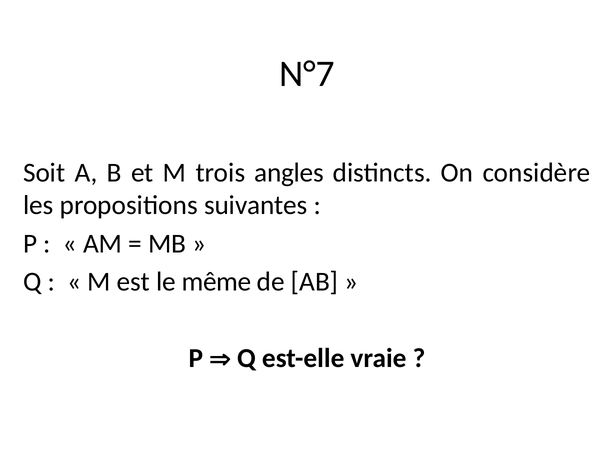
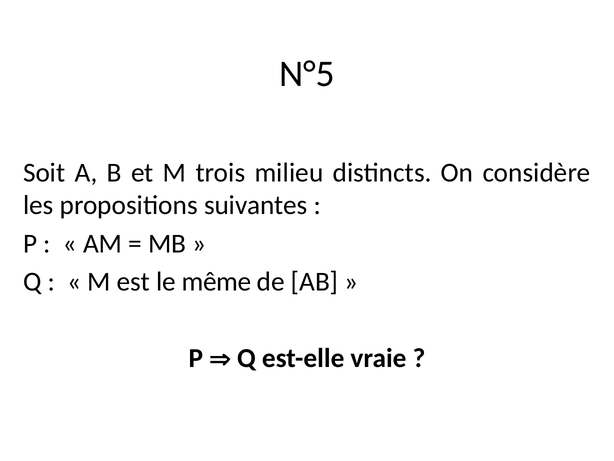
N°7: N°7 -> N°5
angles: angles -> milieu
